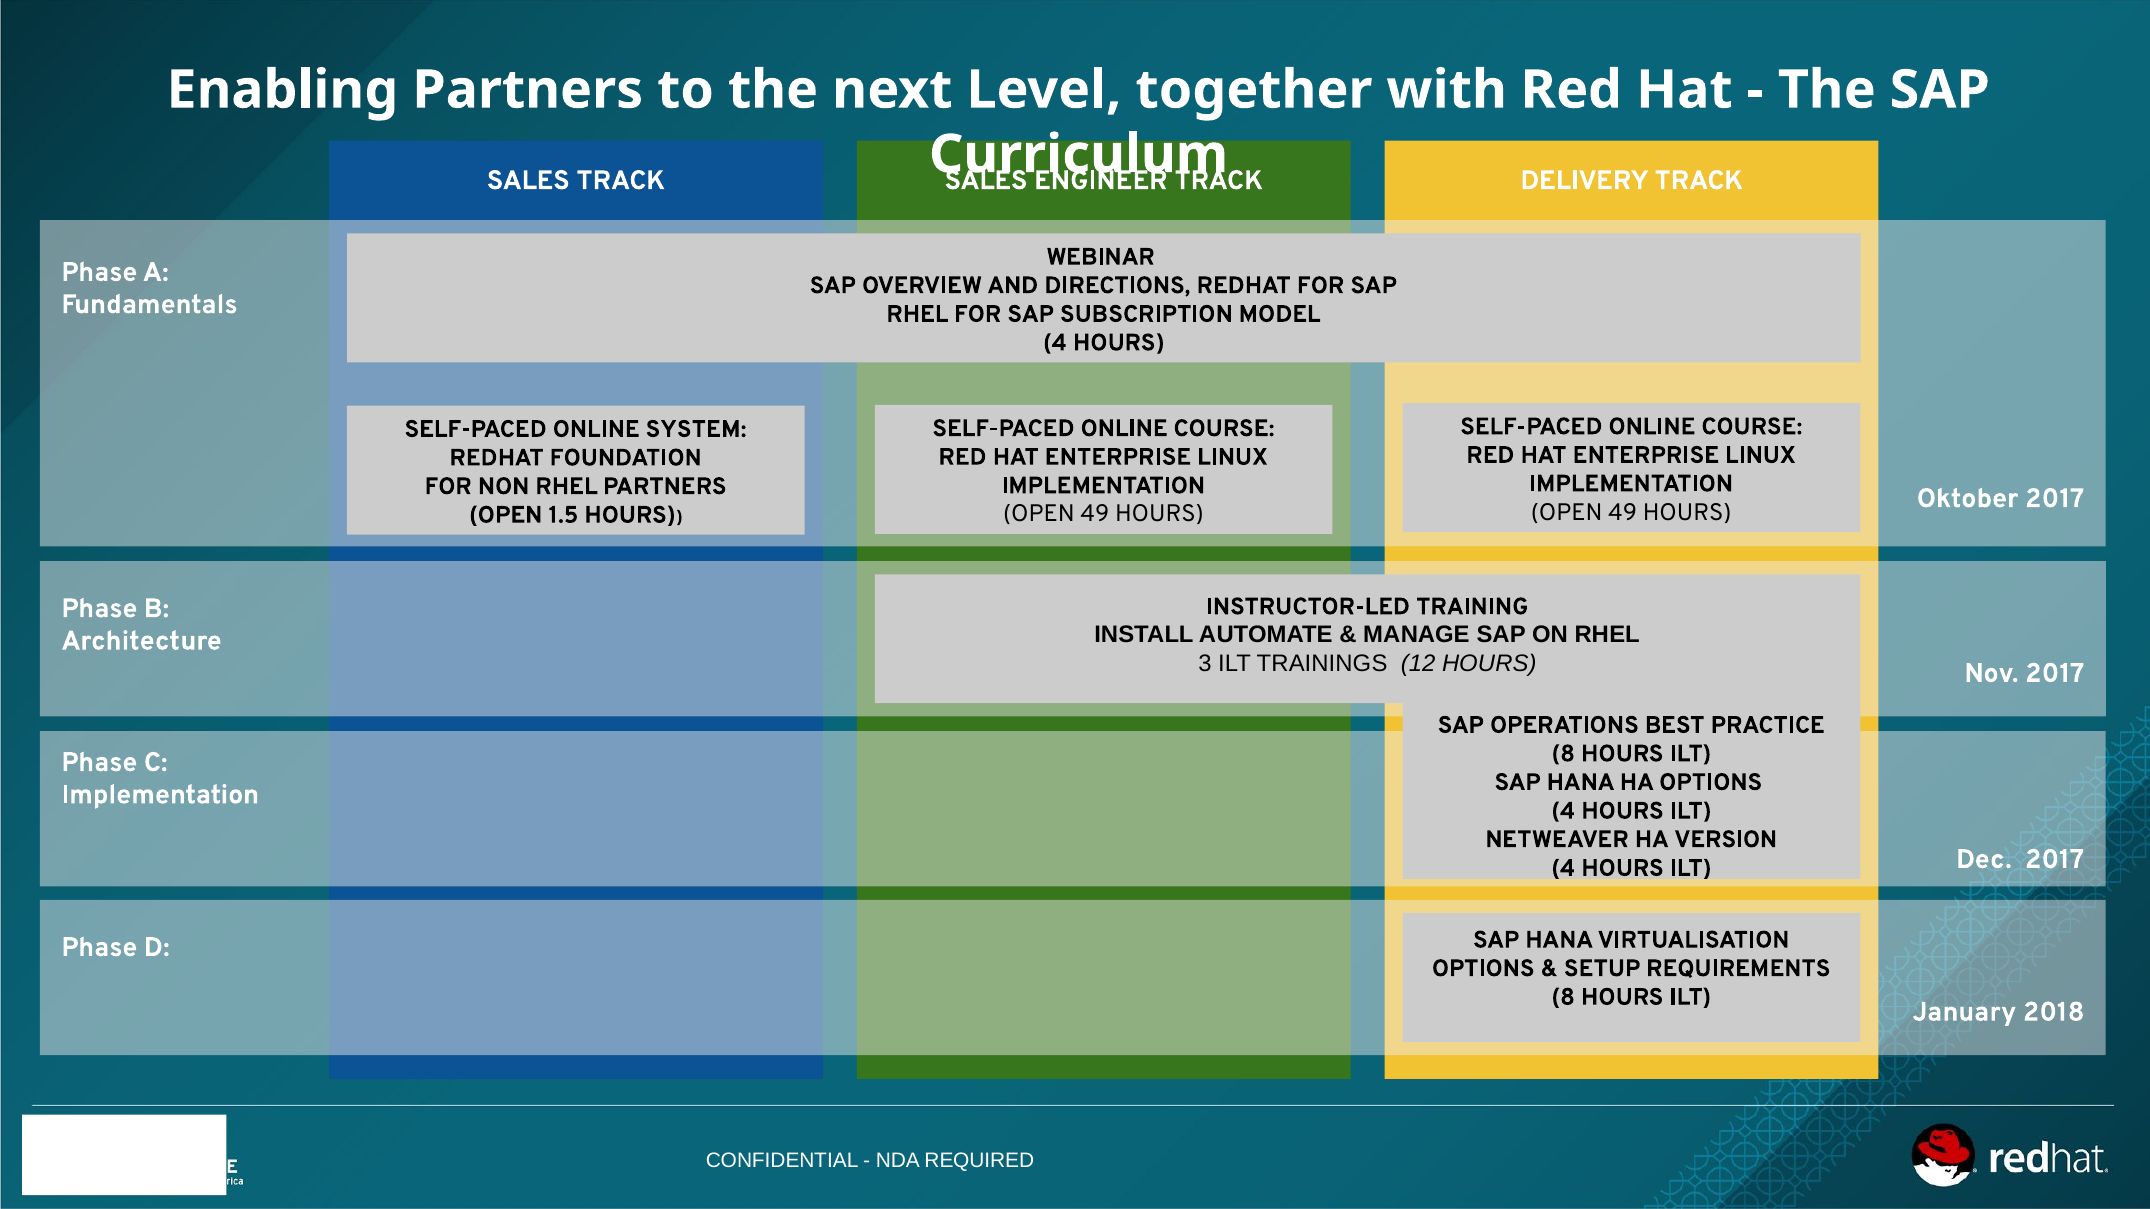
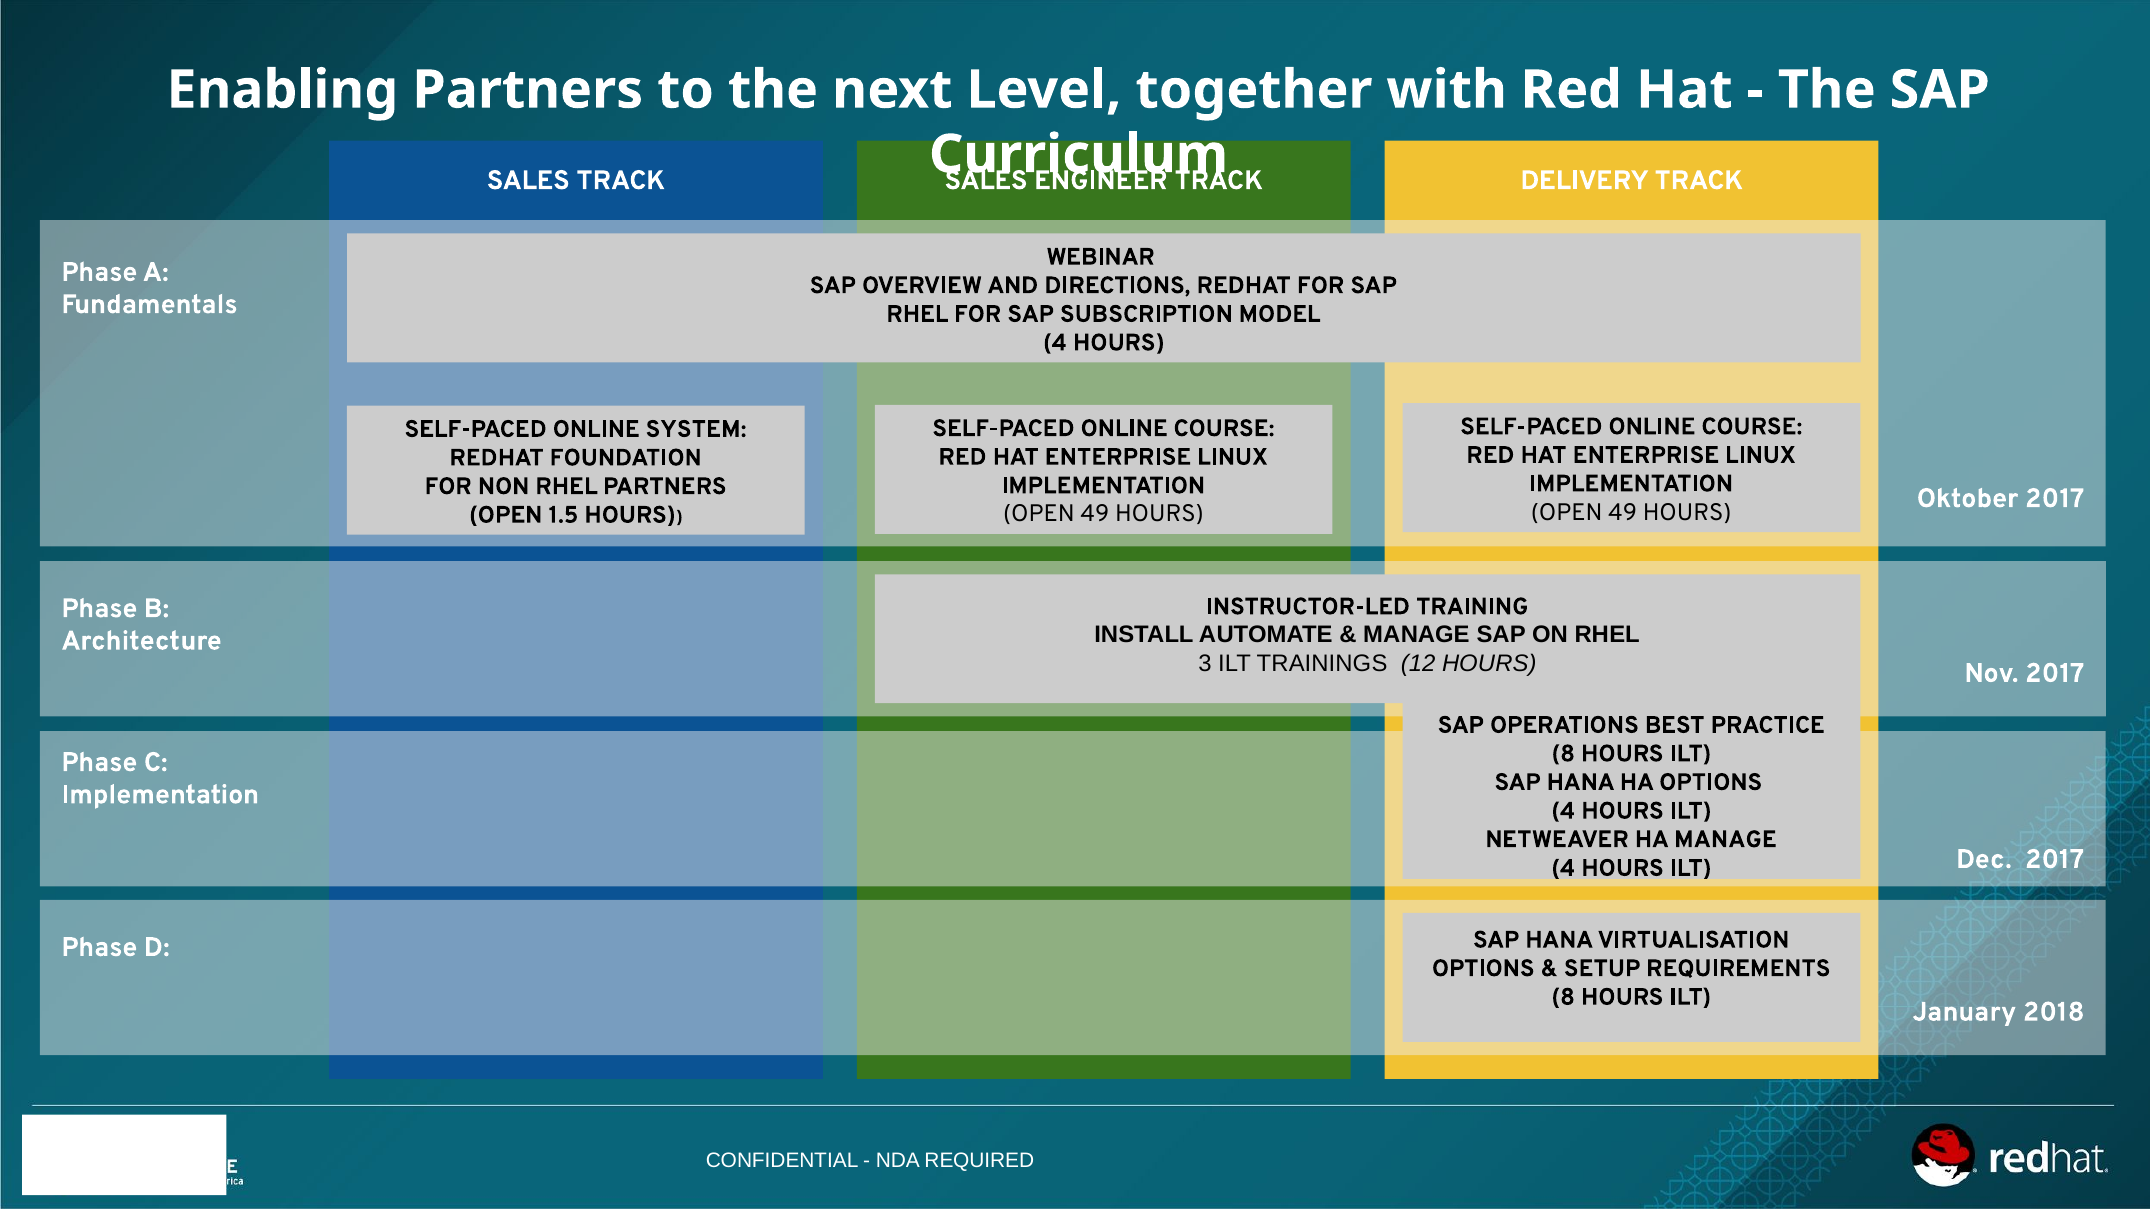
HA VERSION: VERSION -> MANAGE
